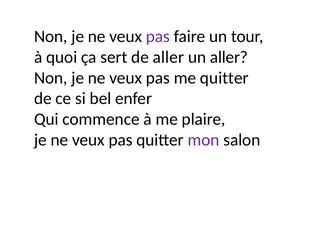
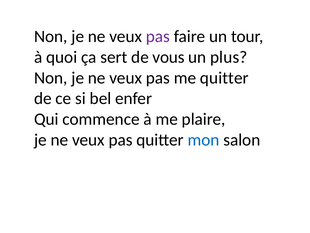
de aller: aller -> vous
un aller: aller -> plus
mon colour: purple -> blue
